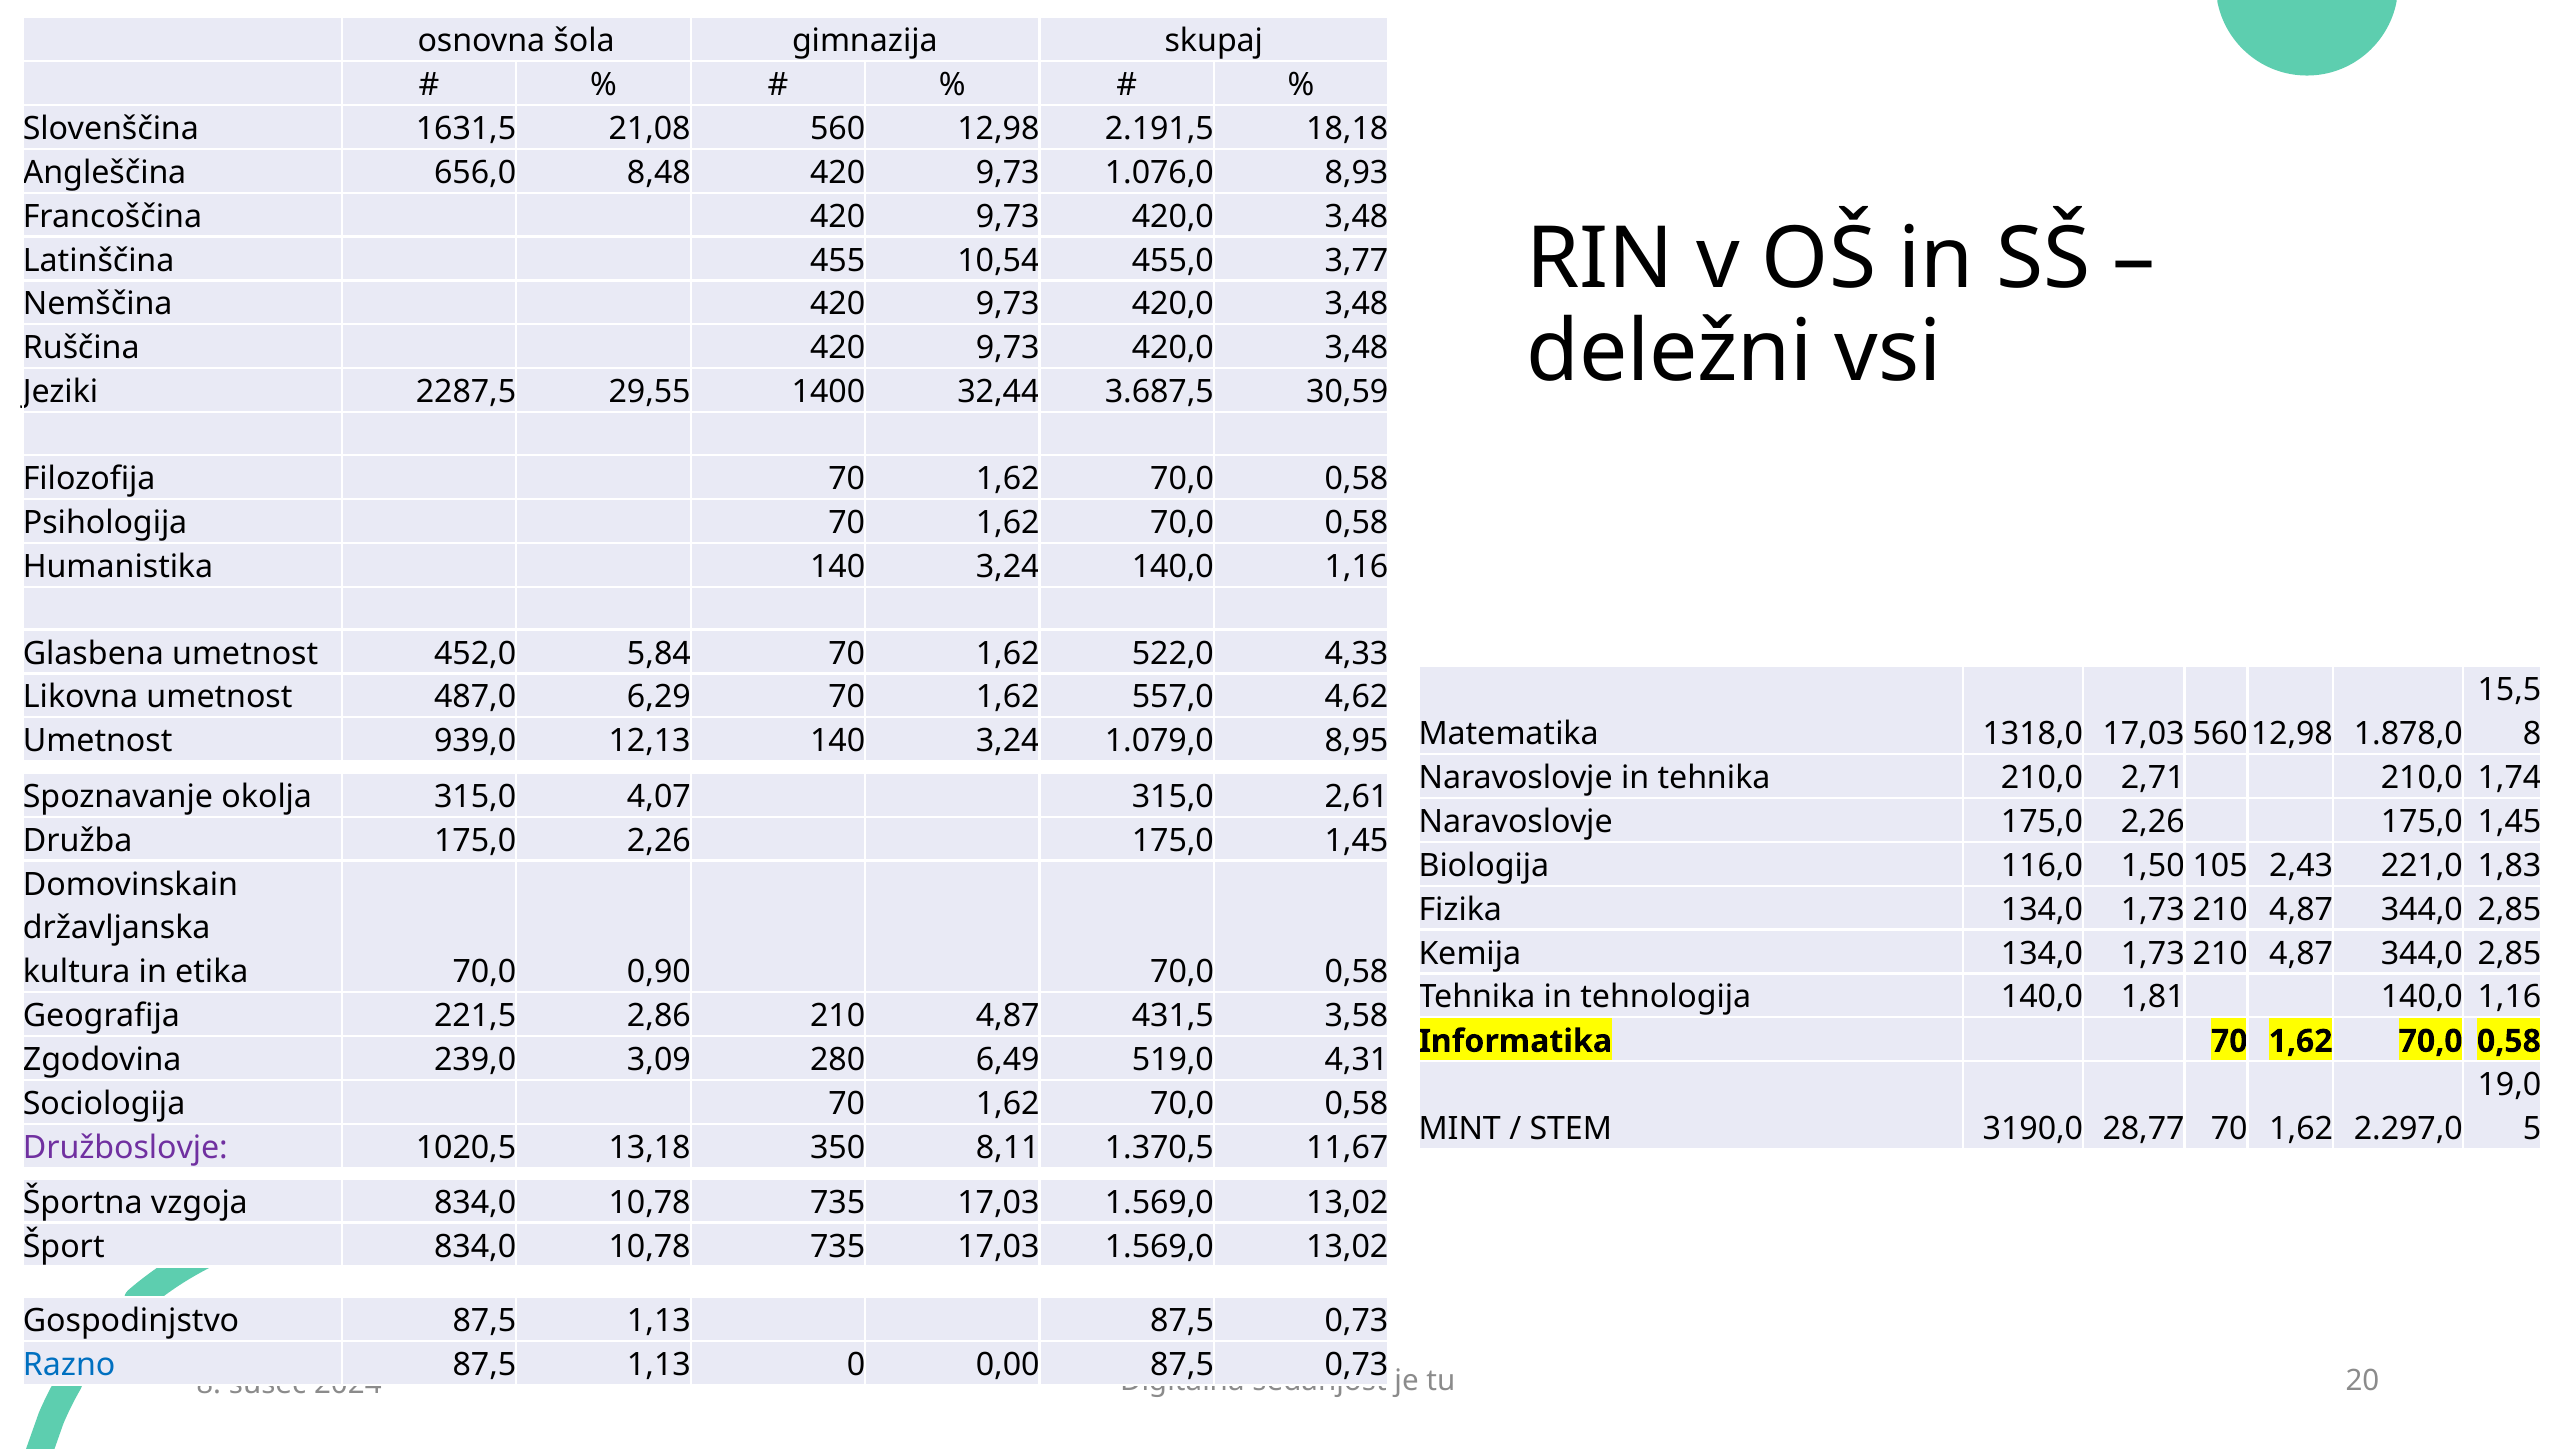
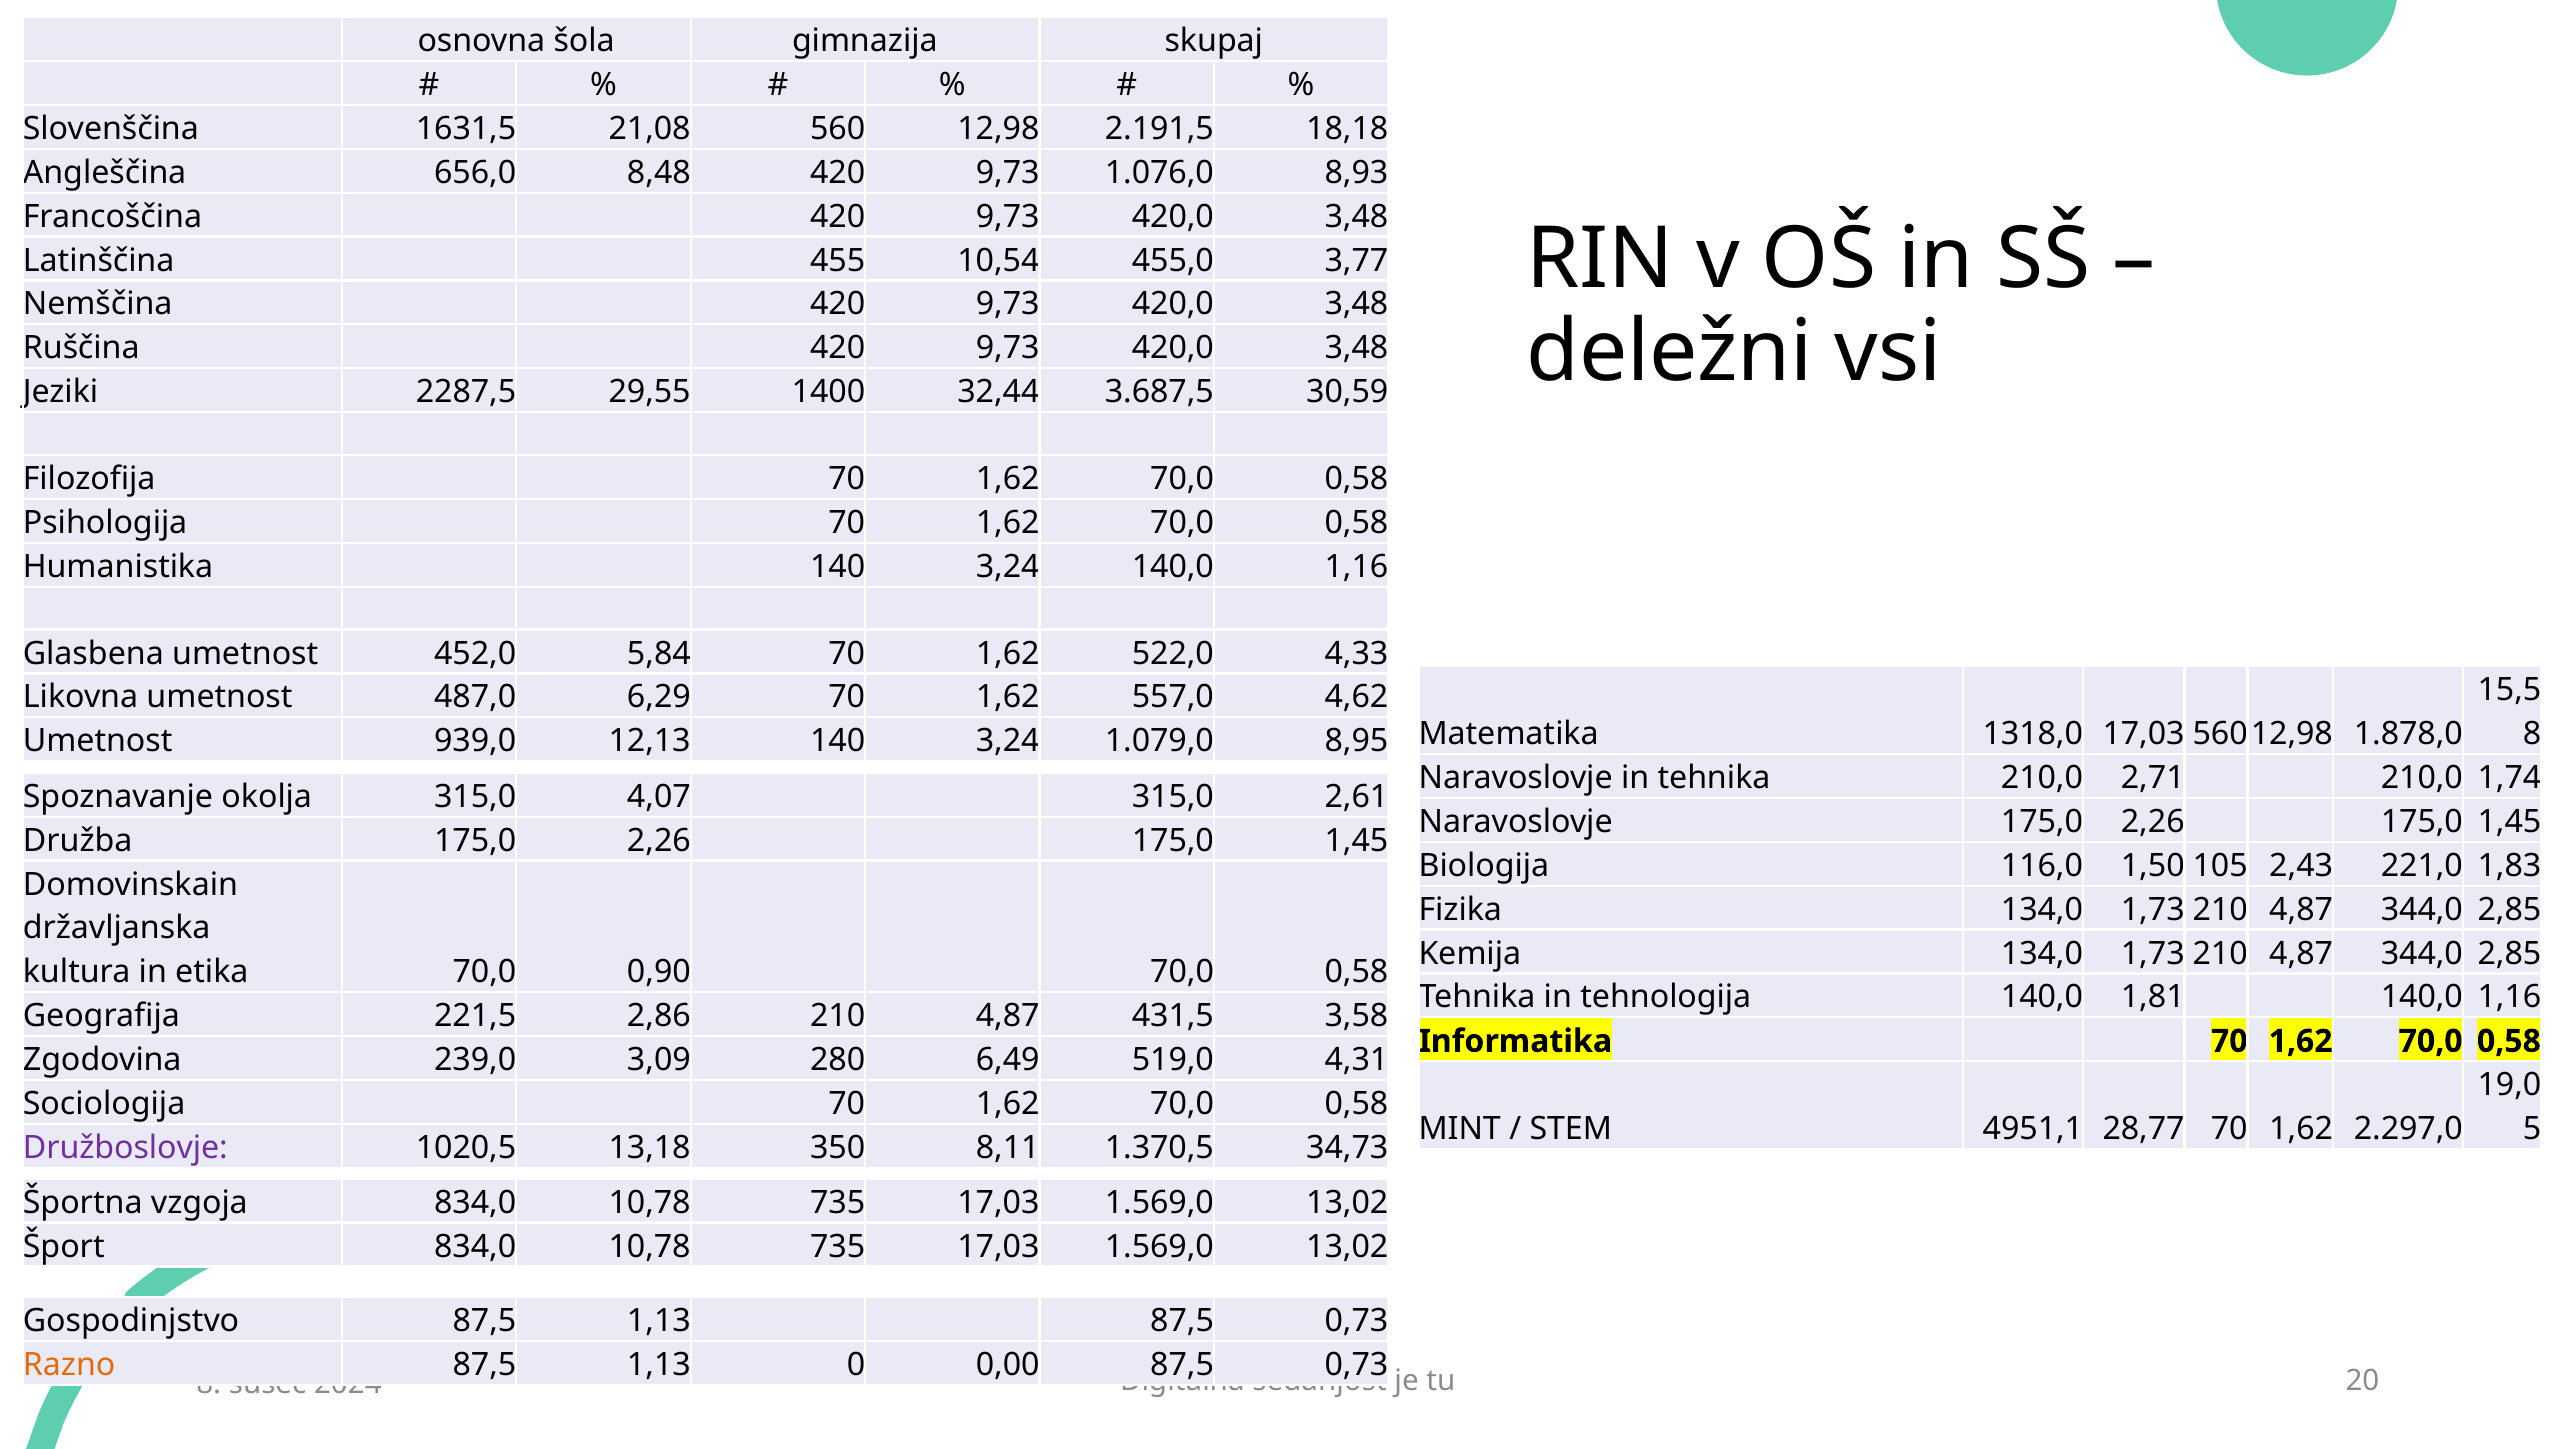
3190,0: 3190,0 -> 4951,1
11,67: 11,67 -> 34,73
Razno colour: blue -> orange
